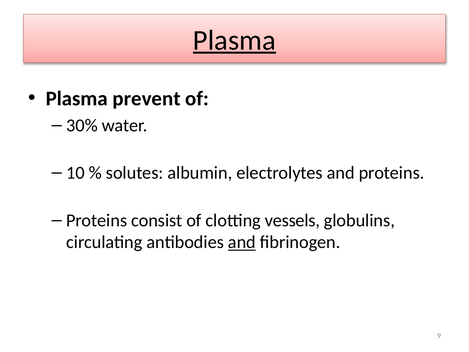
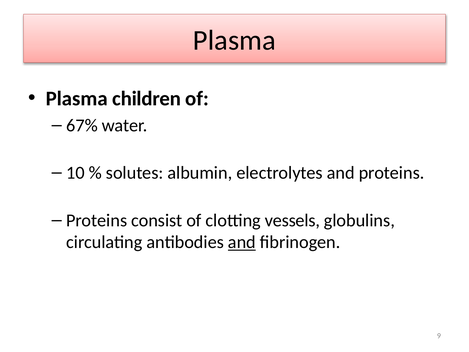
Plasma at (234, 40) underline: present -> none
prevent: prevent -> children
30%: 30% -> 67%
